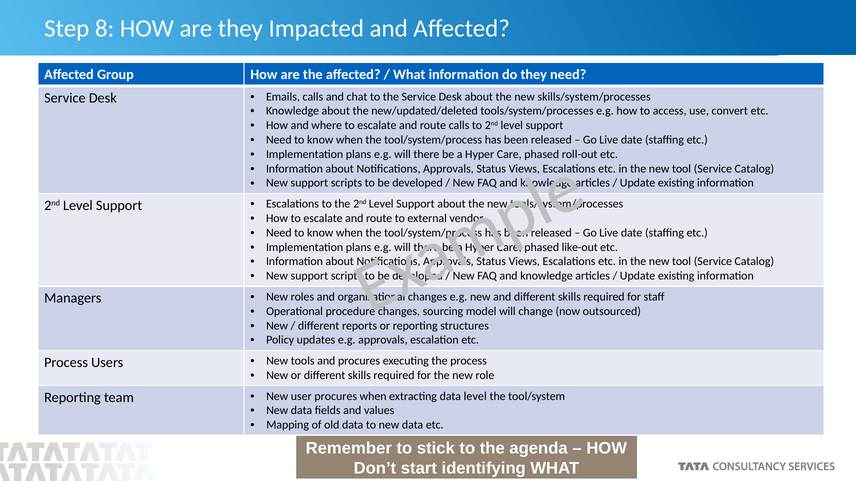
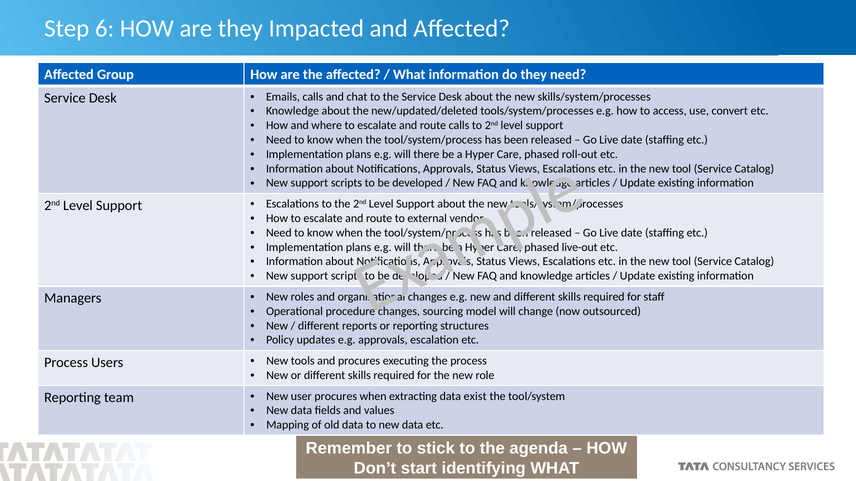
8: 8 -> 6
like-out: like-out -> live-out
data level: level -> exist
